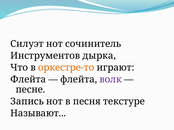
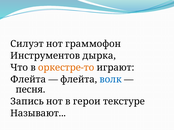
сочинитель: сочинитель -> граммофон
волк colour: purple -> blue
песне: песне -> песня
песня: песня -> герои
